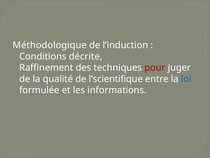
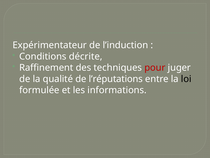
Méthodologique: Méthodologique -> Expérimentateur
l’scientifique: l’scientifique -> l’réputations
loi colour: blue -> black
